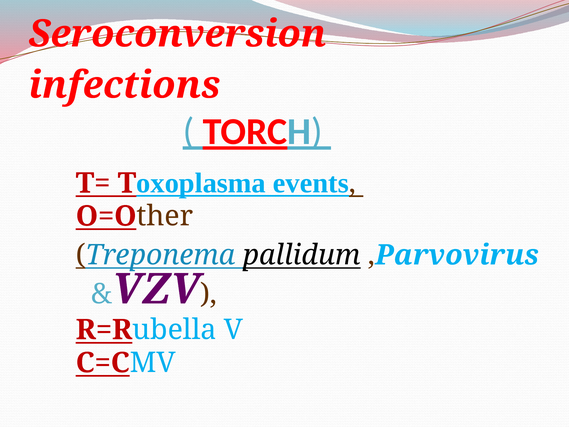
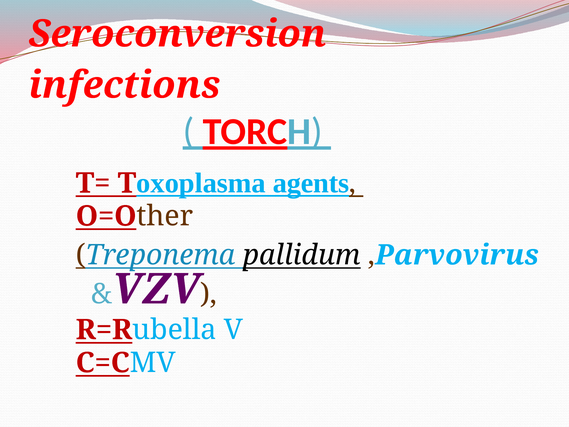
events: events -> agents
